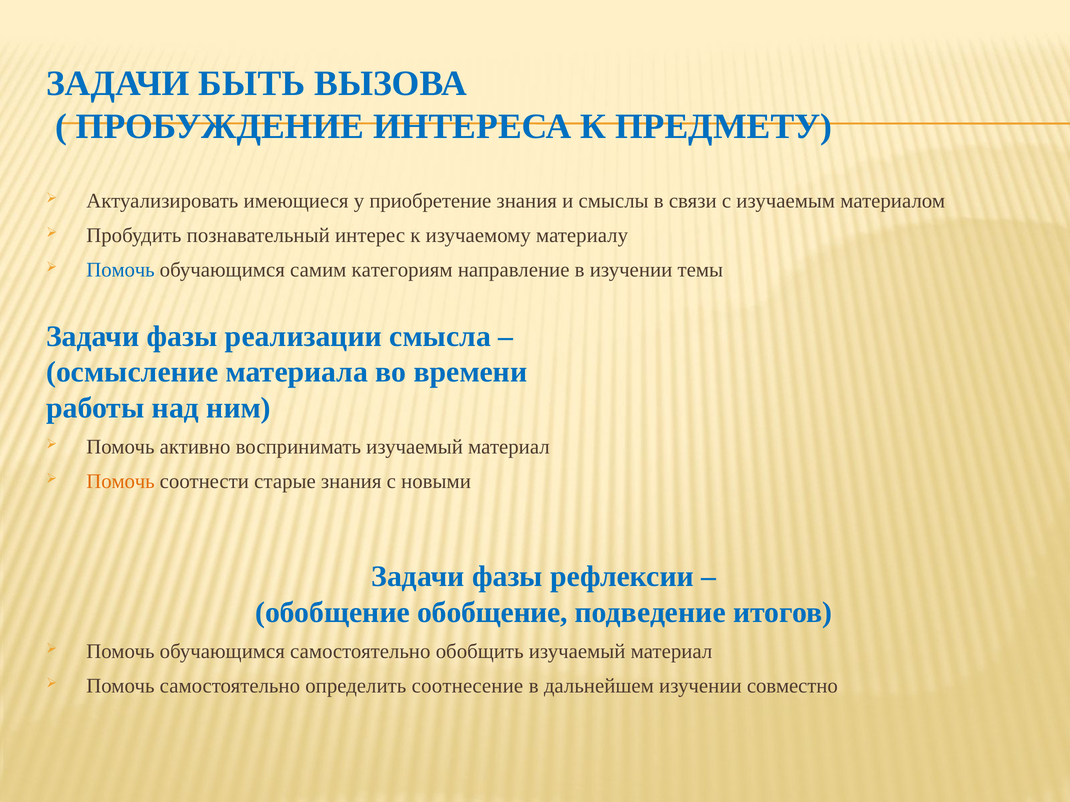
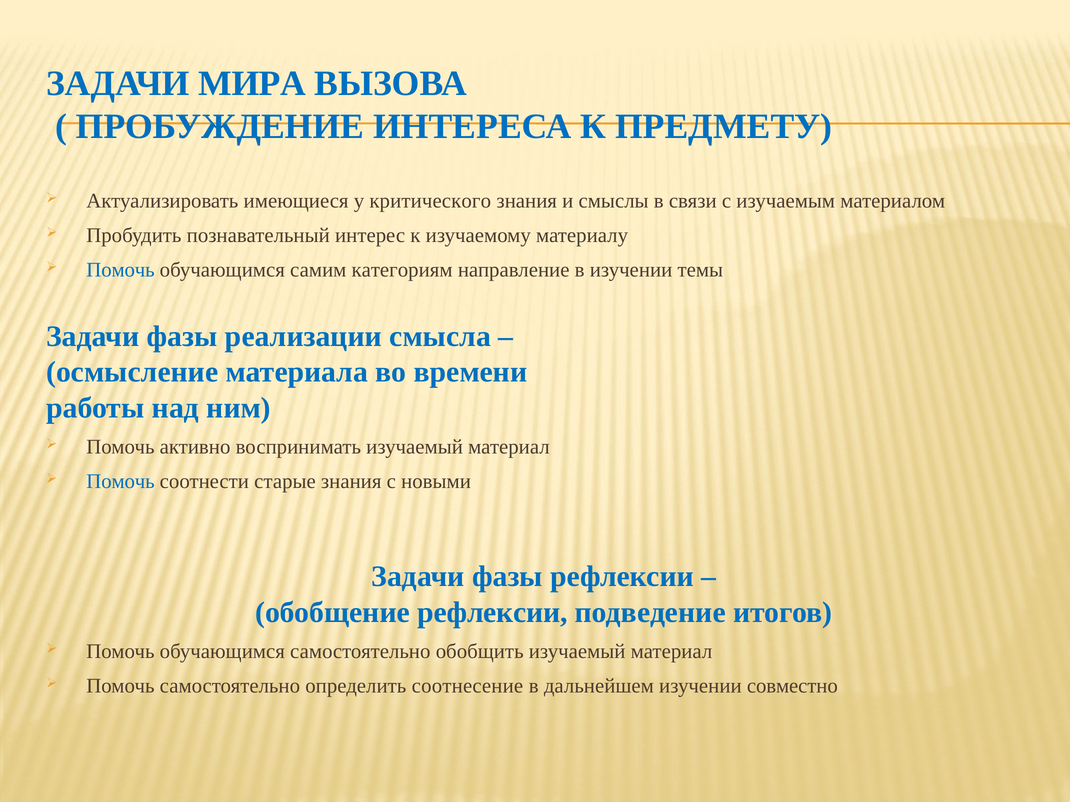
БЫТЬ: БЫТЬ -> МИРА
приобретение: приобретение -> критического
Помочь at (120, 482) colour: orange -> blue
обобщение обобщение: обобщение -> рефлексии
